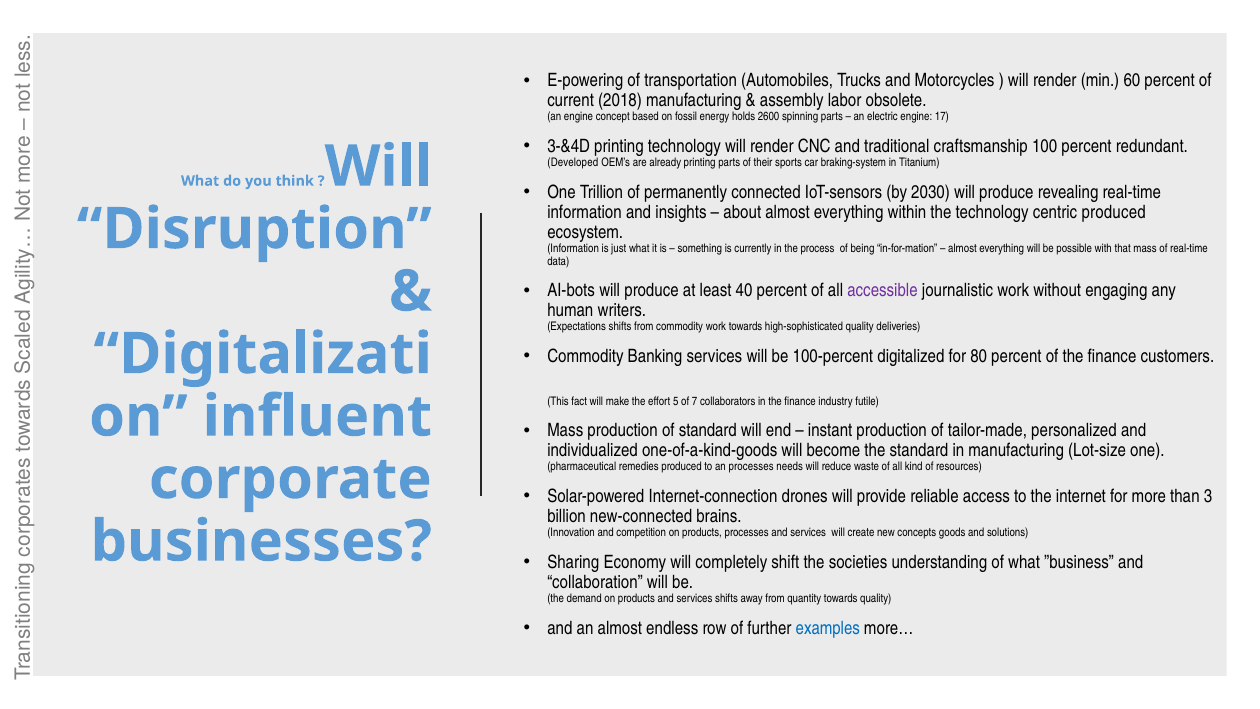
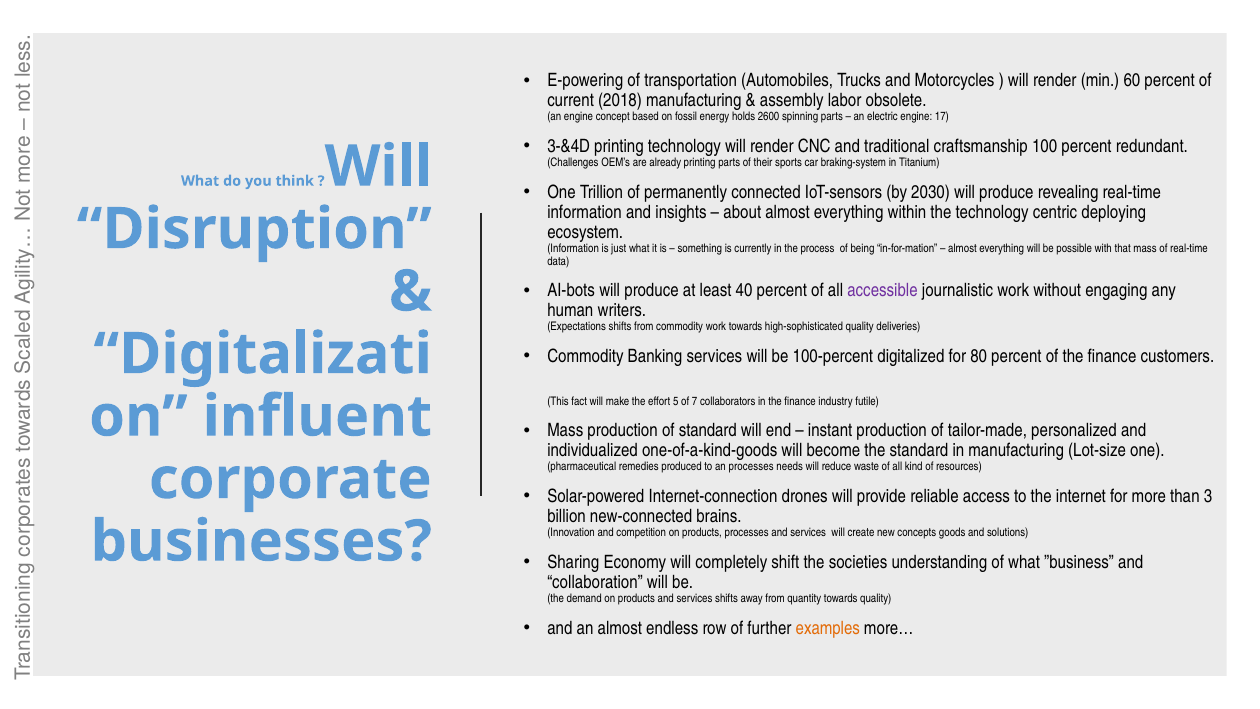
Developed: Developed -> Challenges
centric produced: produced -> deploying
examples colour: blue -> orange
